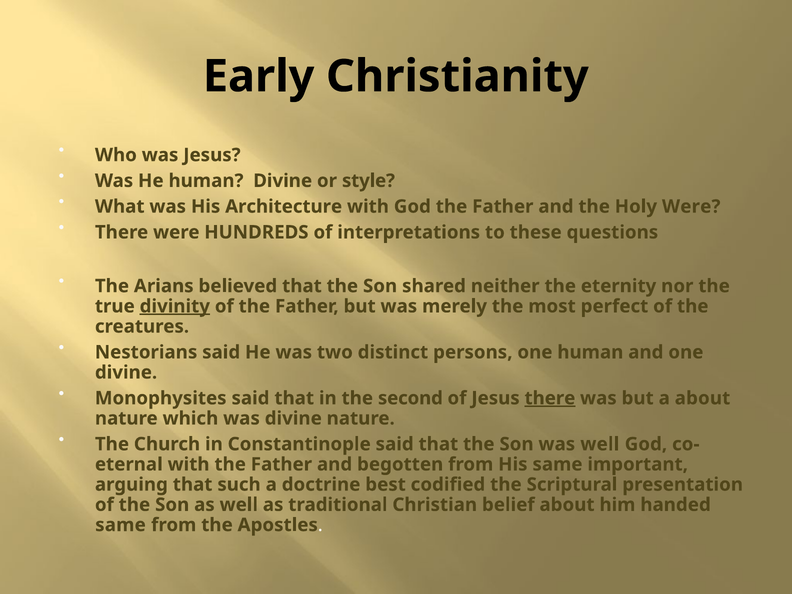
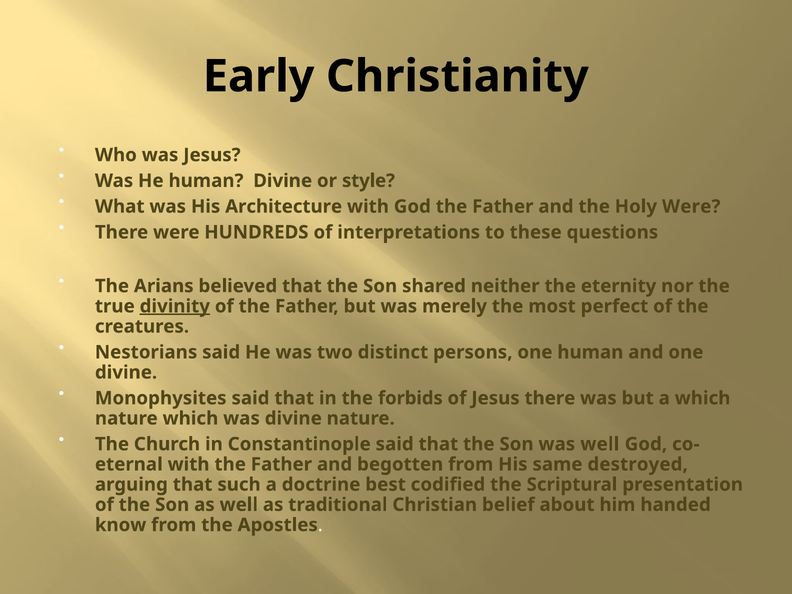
second: second -> forbids
there at (550, 398) underline: present -> none
a about: about -> which
important: important -> destroyed
same at (120, 525): same -> know
